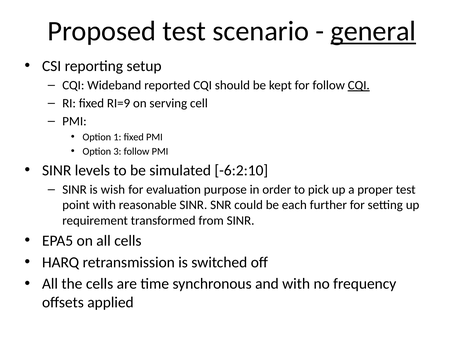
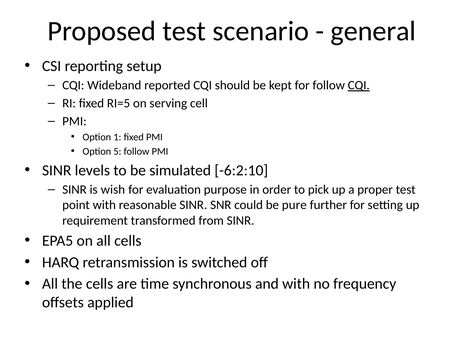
general underline: present -> none
RI=9: RI=9 -> RI=5
3: 3 -> 5
each: each -> pure
